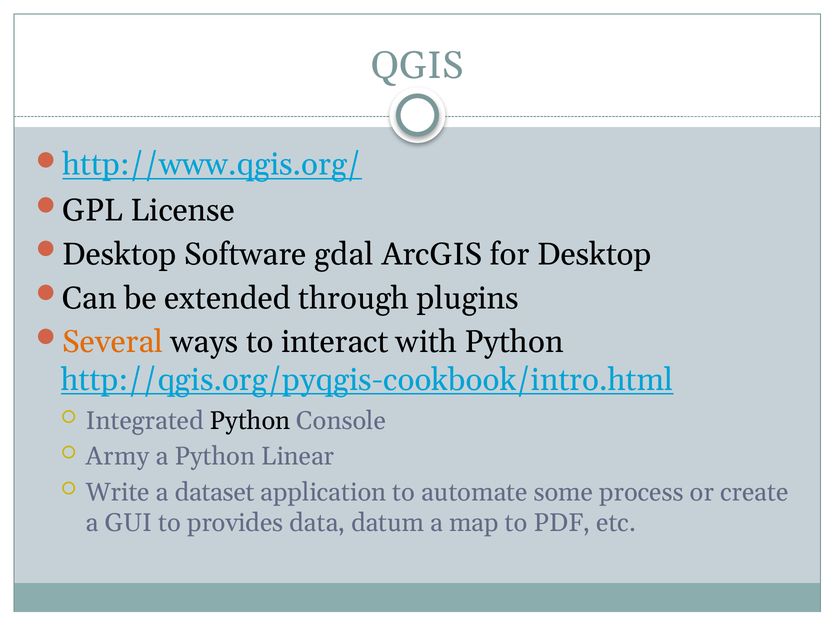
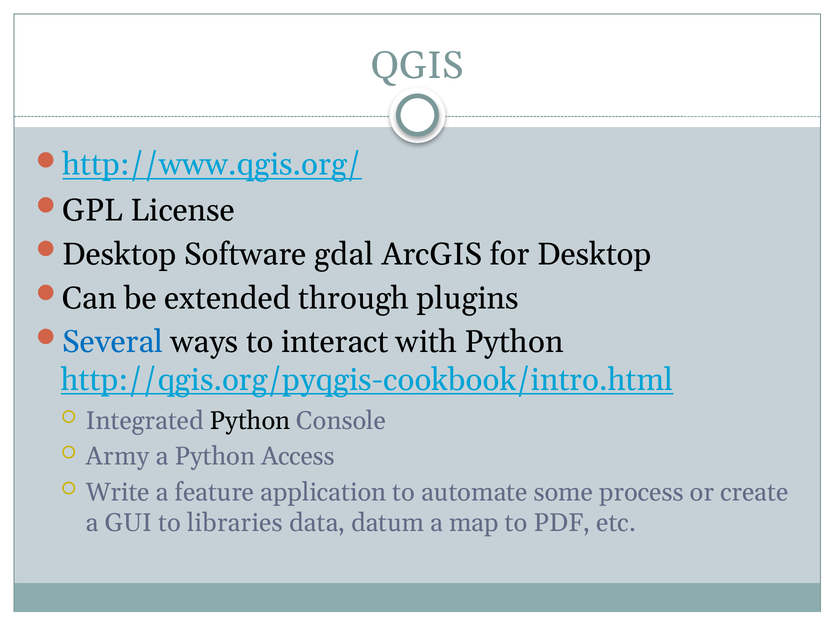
Several colour: orange -> blue
Linear: Linear -> Access
dataset: dataset -> feature
provides: provides -> libraries
